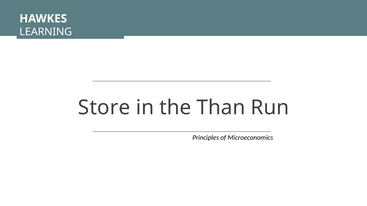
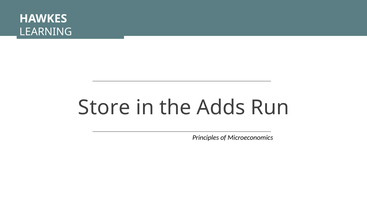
Than: Than -> Adds
